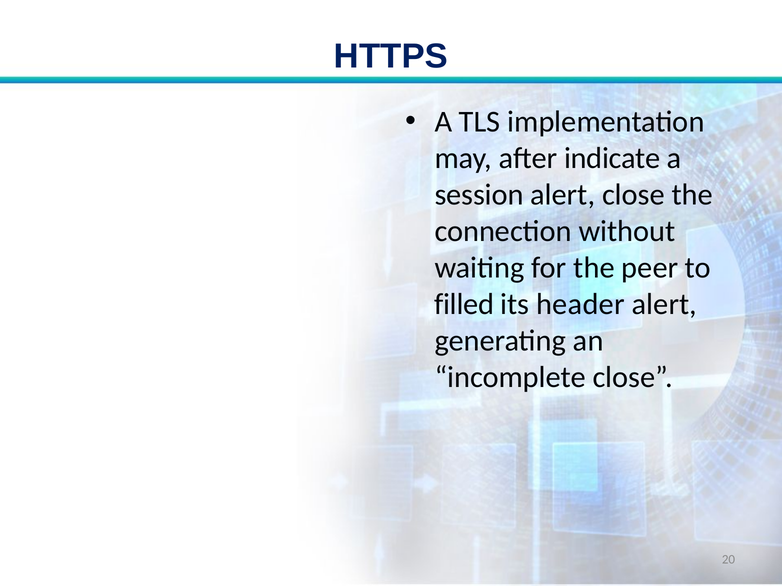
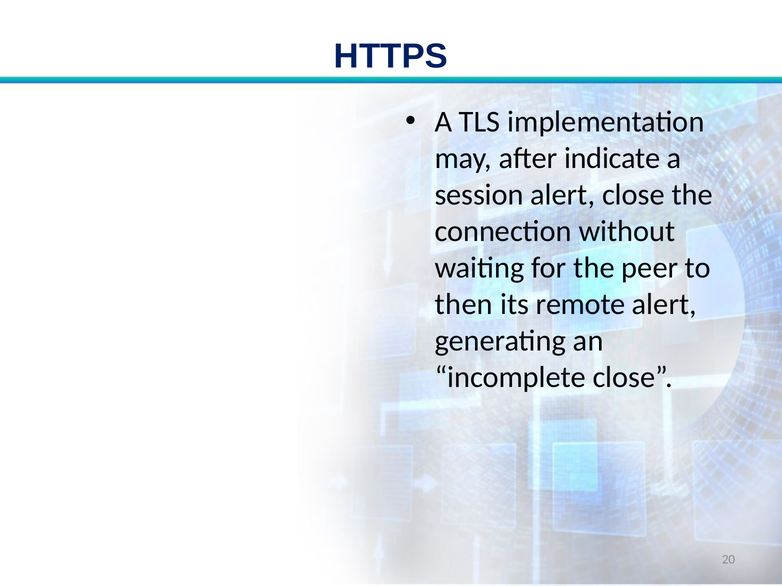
filled: filled -> then
header: header -> remote
